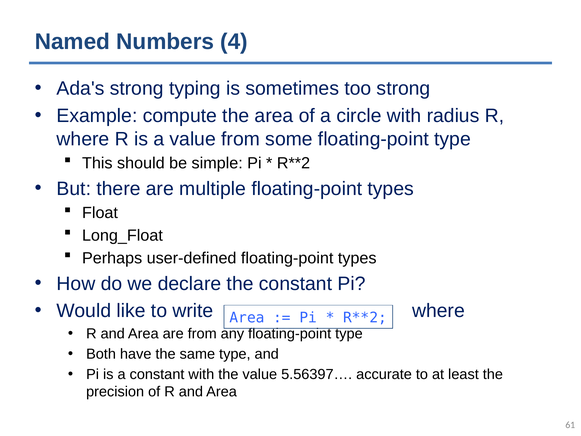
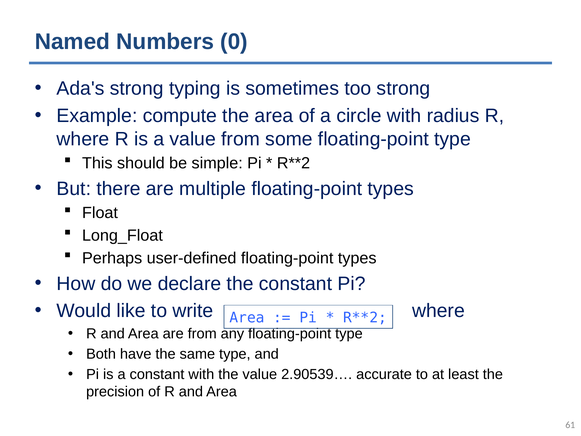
4: 4 -> 0
5.56397…: 5.56397… -> 2.90539…
